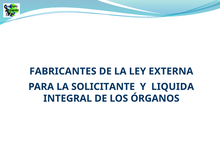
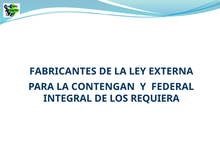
SOLICITANTE: SOLICITANTE -> CONTENGAN
LIQUIDA: LIQUIDA -> FEDERAL
ÓRGANOS: ÓRGANOS -> REQUIERA
